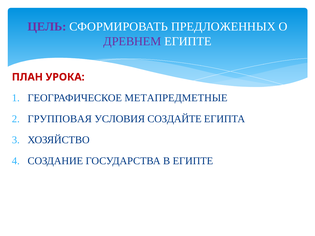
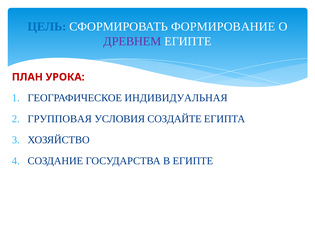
ЦЕЛЬ colour: purple -> blue
ПРЕДЛОЖЕННЫХ: ПРЕДЛОЖЕННЫХ -> ФОРМИРОВАНИЕ
МЕТАПРЕДМЕТНЫЕ: МЕТАПРЕДМЕТНЫЕ -> ИНДИВИДУАЛЬНАЯ
